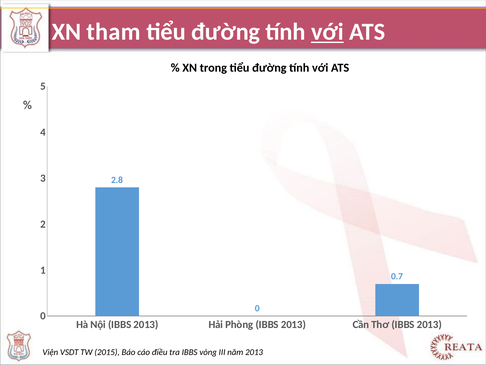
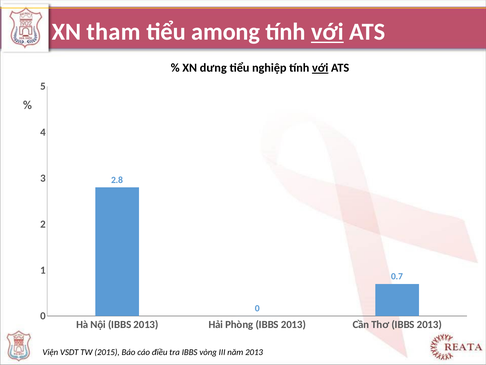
đường at (226, 32): đường -> among
trong: trong -> dưng
đường at (269, 68): đường -> nghiệp
với at (320, 68) underline: none -> present
